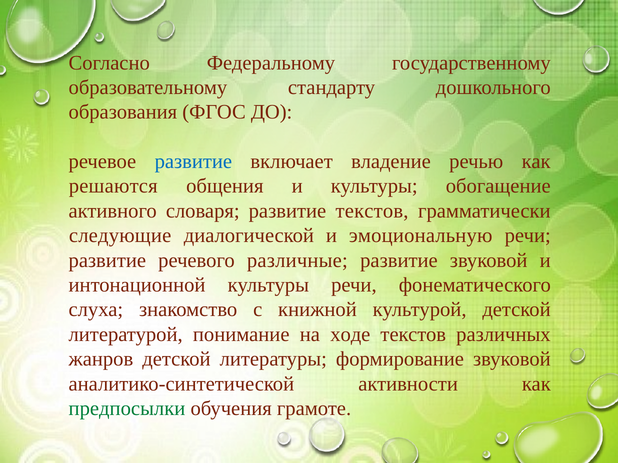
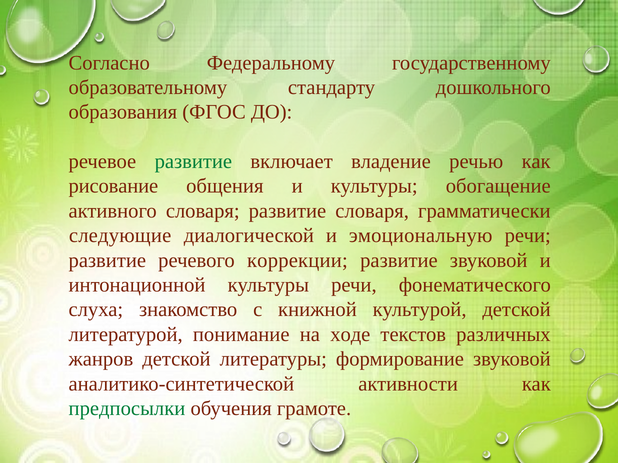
развитие at (193, 162) colour: blue -> green
решаются: решаются -> рисование
развитие текстов: текстов -> словаря
различные: различные -> коррекции
